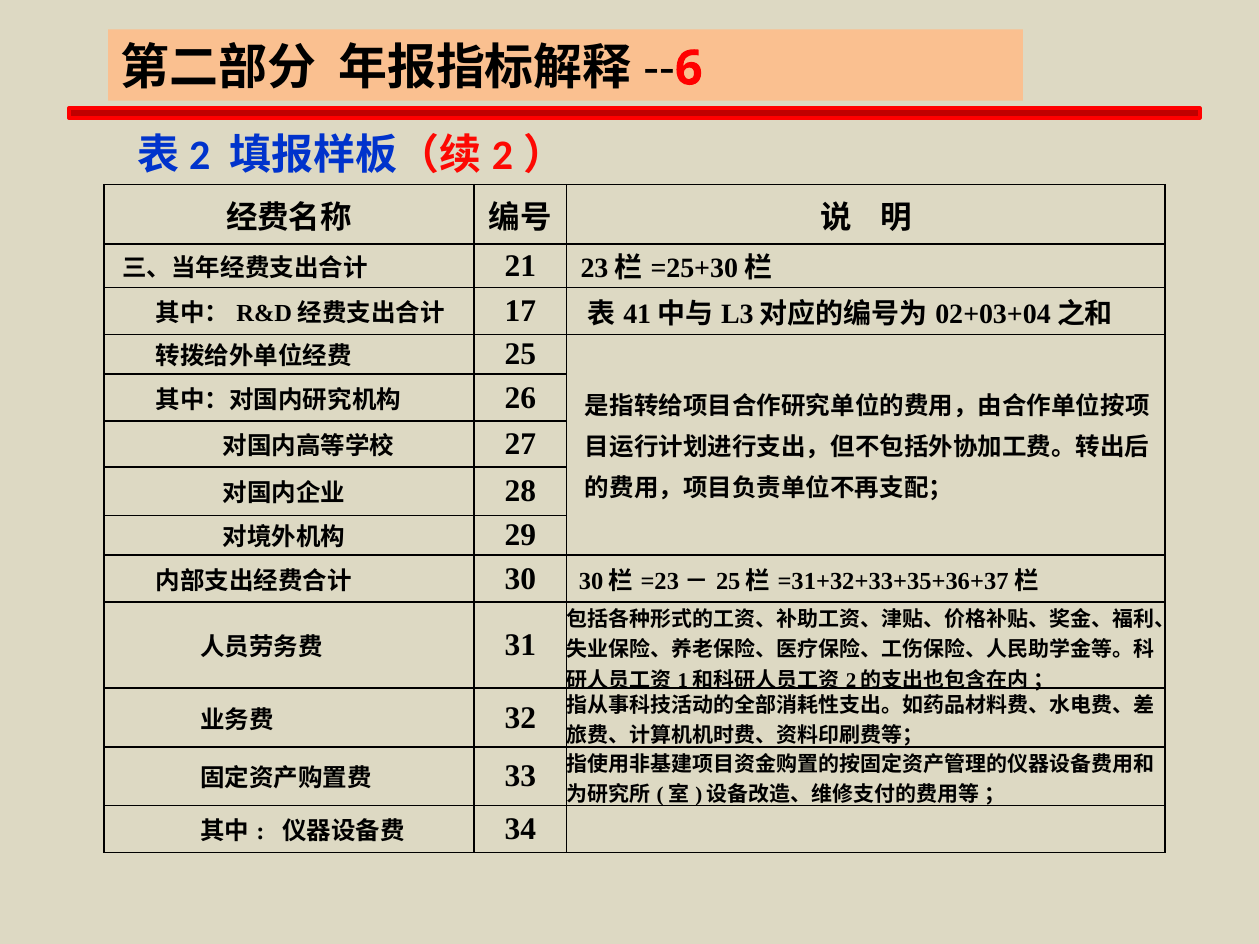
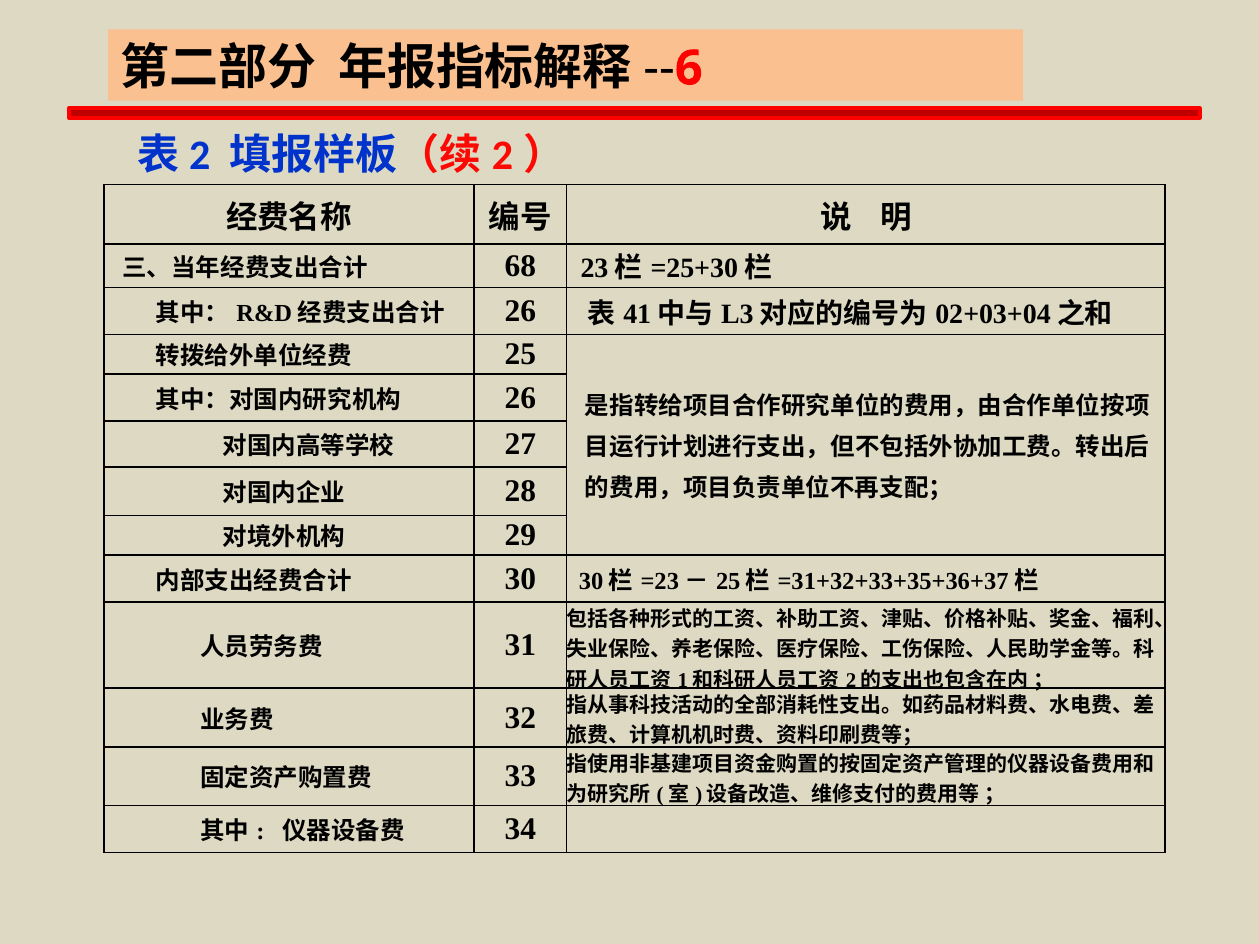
21: 21 -> 68
17 at (520, 311): 17 -> 26
